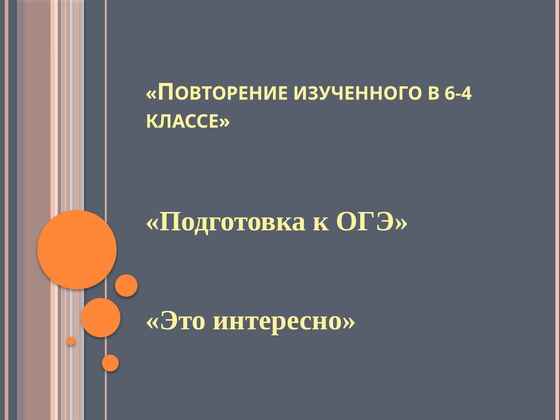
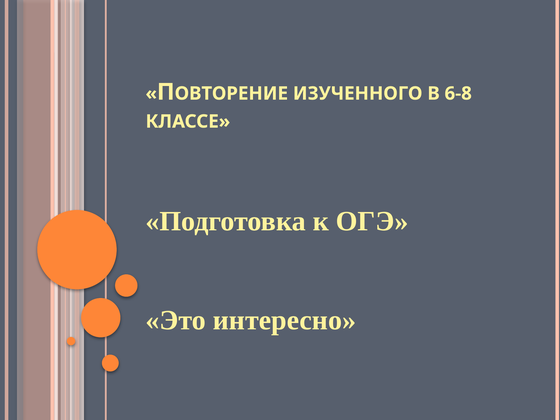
6-4: 6-4 -> 6-8
